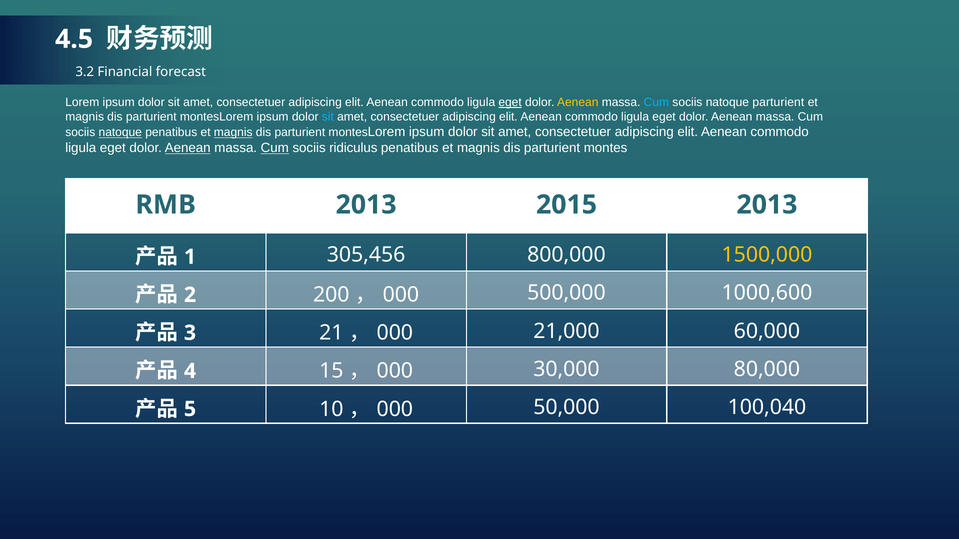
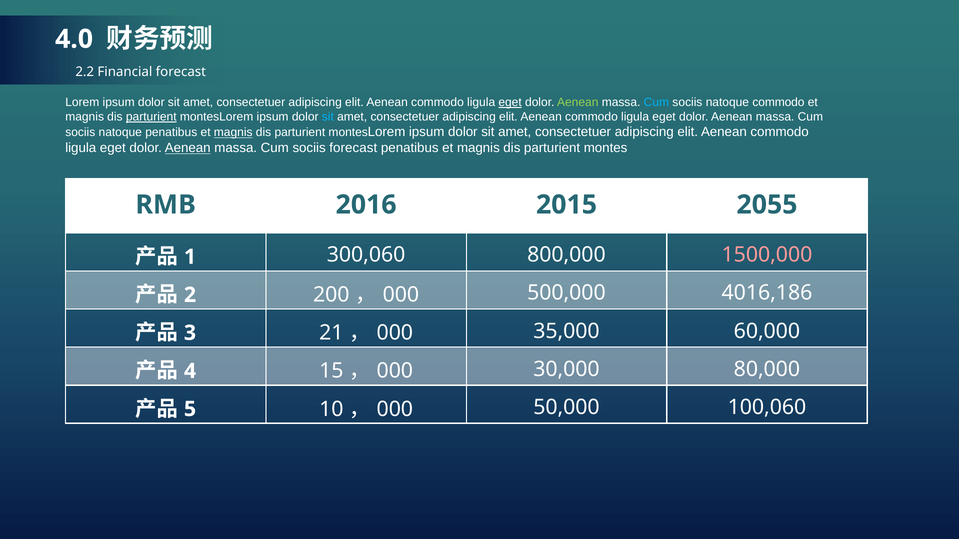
4.5: 4.5 -> 4.0
3.2: 3.2 -> 2.2
Aenean at (578, 102) colour: yellow -> light green
natoque parturient: parturient -> commodo
parturient at (151, 117) underline: none -> present
natoque at (120, 133) underline: present -> none
Cum at (275, 148) underline: present -> none
sociis ridiculus: ridiculus -> forecast
RMB 2013: 2013 -> 2016
2015 2013: 2013 -> 2055
305,456: 305,456 -> 300,060
1500,000 colour: yellow -> pink
1000,600: 1000,600 -> 4016,186
21,000: 21,000 -> 35,000
100,040: 100,040 -> 100,060
